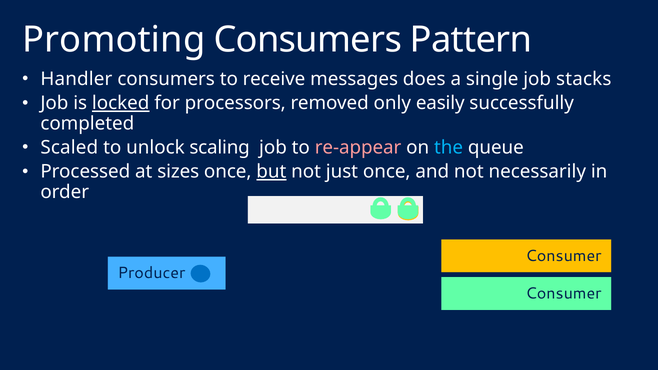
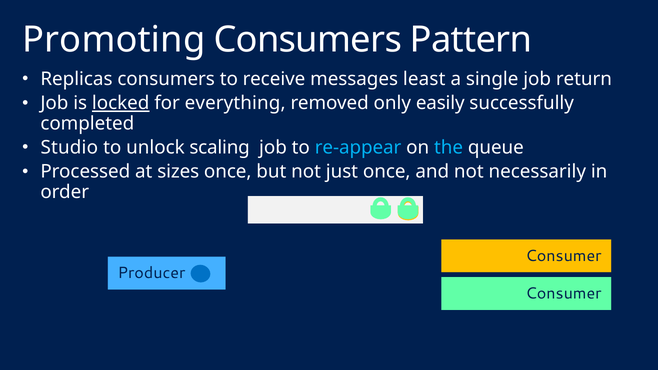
Handler: Handler -> Replicas
does: does -> least
stacks: stacks -> return
processors: processors -> everything
Scaled: Scaled -> Studio
re-appear colour: pink -> light blue
but underline: present -> none
